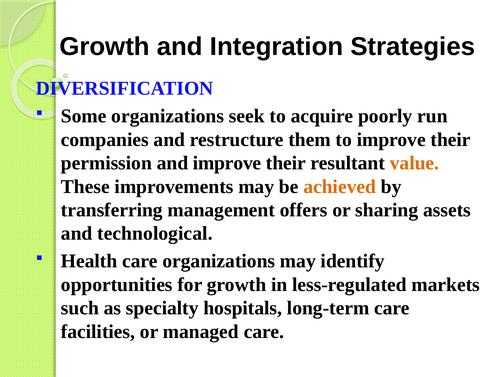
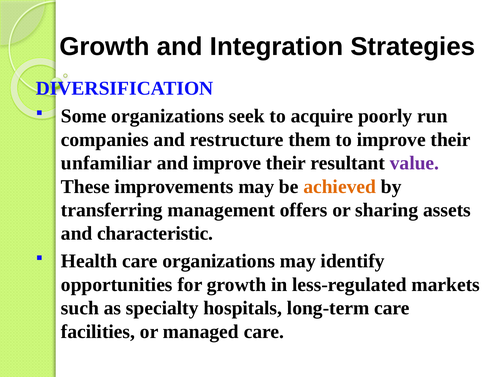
permission: permission -> unfamiliar
value colour: orange -> purple
technological: technological -> characteristic
